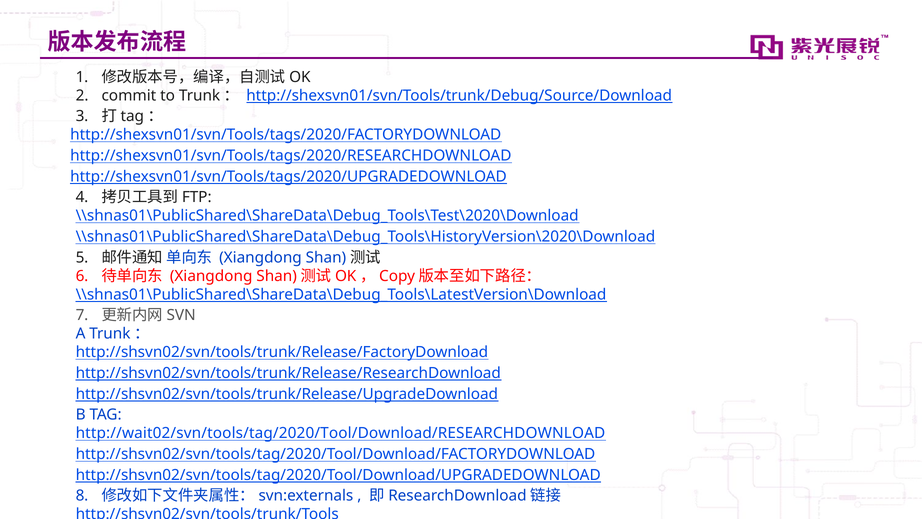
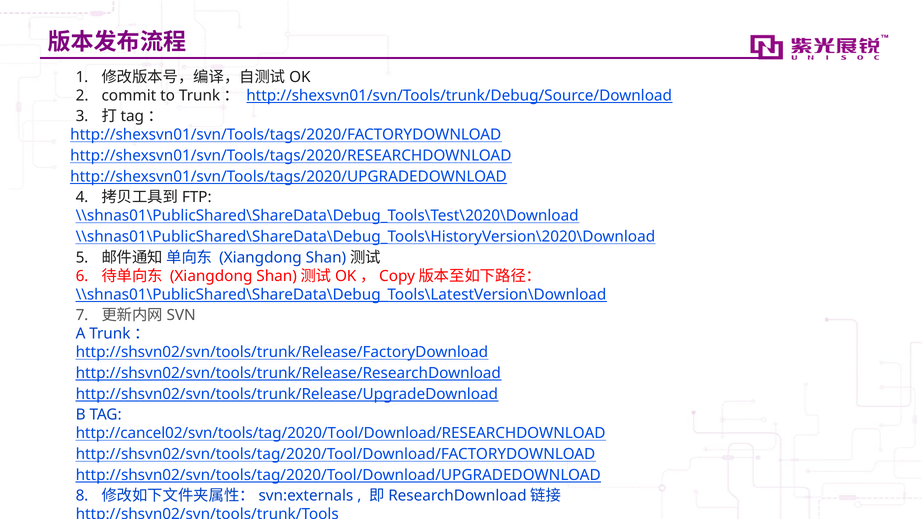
http://wait02/svn/tools/tag/2020/Tool/Download/RESEARCHDOWNLOAD: http://wait02/svn/tools/tag/2020/Tool/Download/RESEARCHDOWNLOAD -> http://cancel02/svn/tools/tag/2020/Tool/Download/RESEARCHDOWNLOAD
